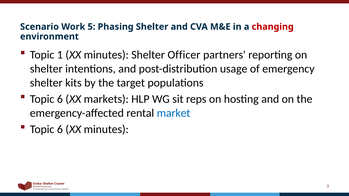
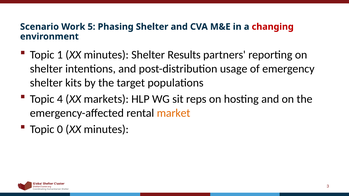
Officer: Officer -> Results
6 at (60, 99): 6 -> 4
market colour: blue -> orange
6 at (60, 129): 6 -> 0
